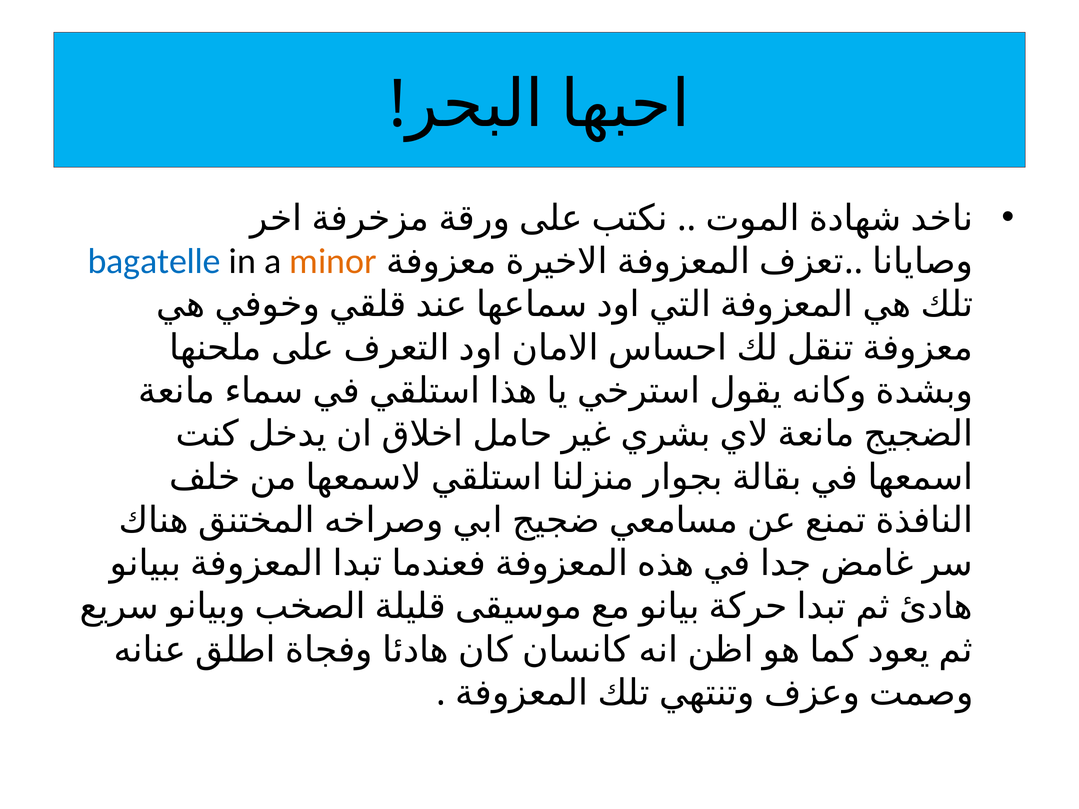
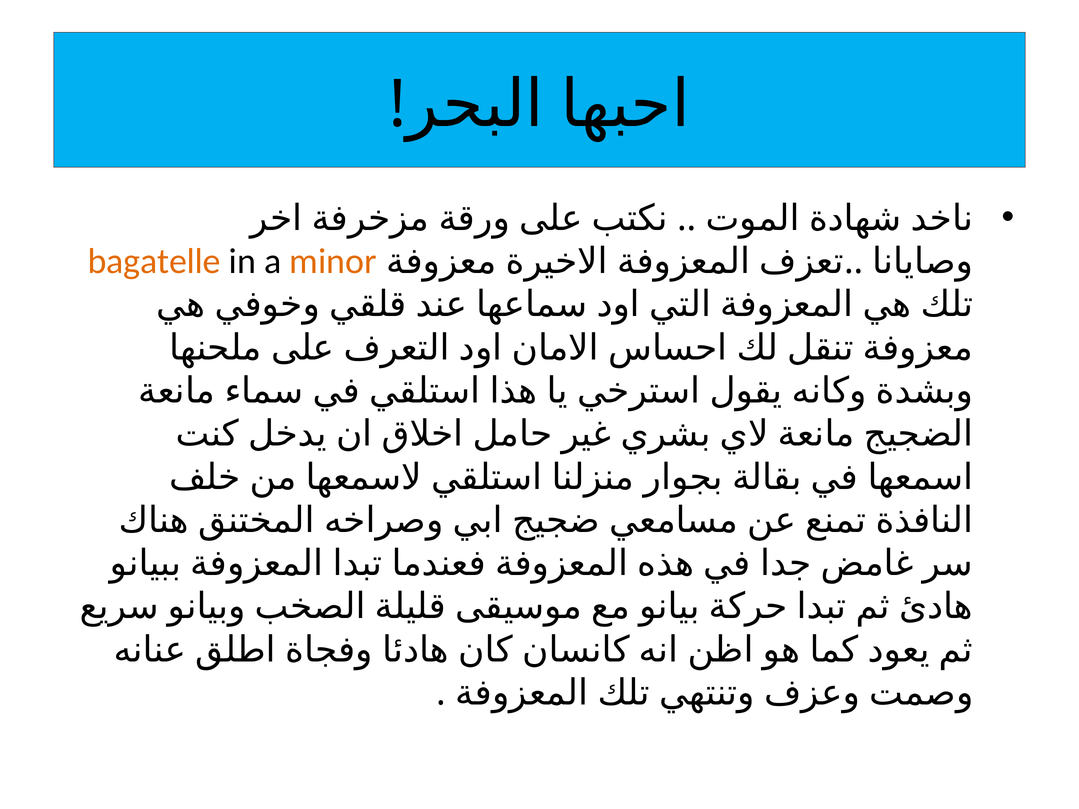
bagatelle colour: blue -> orange
